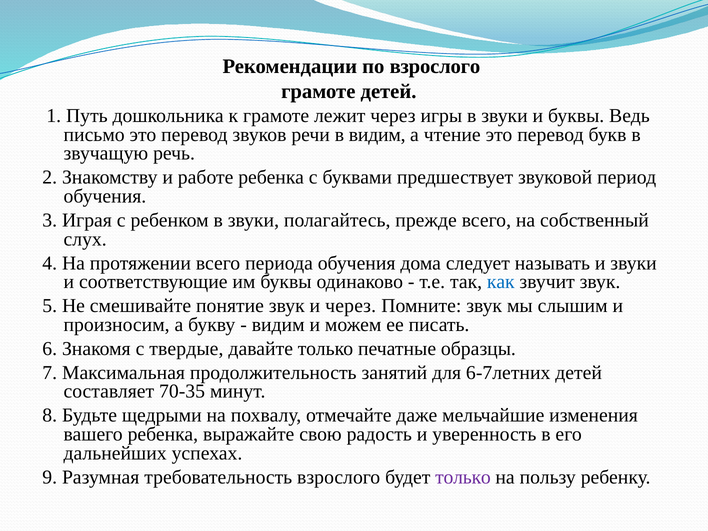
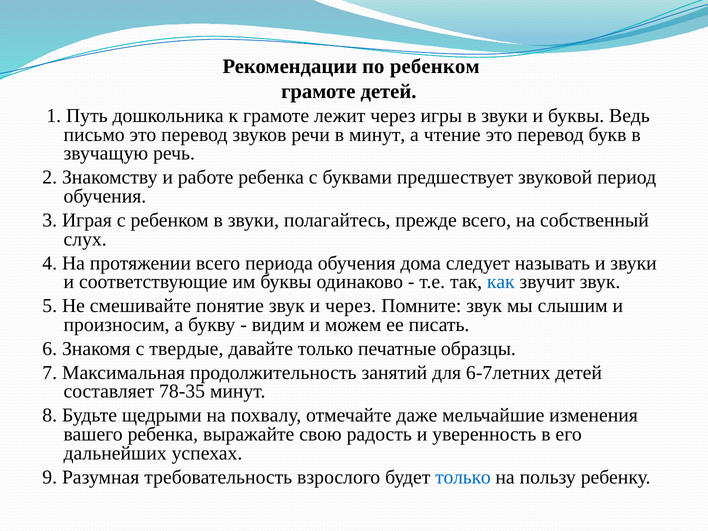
по взрослого: взрослого -> ребенком
в видим: видим -> минут
70-35: 70-35 -> 78-35
только at (463, 477) colour: purple -> blue
